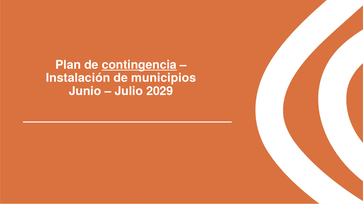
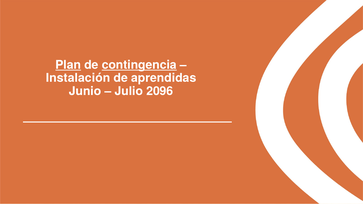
Plan underline: none -> present
municipios: municipios -> aprendidas
2029: 2029 -> 2096
